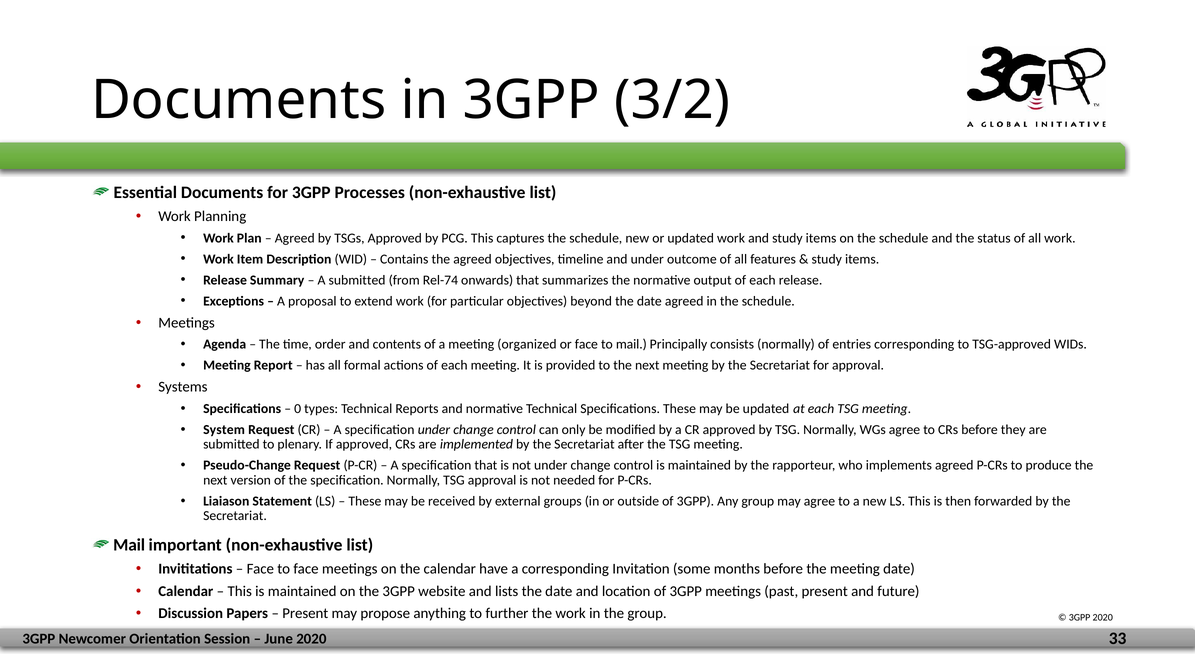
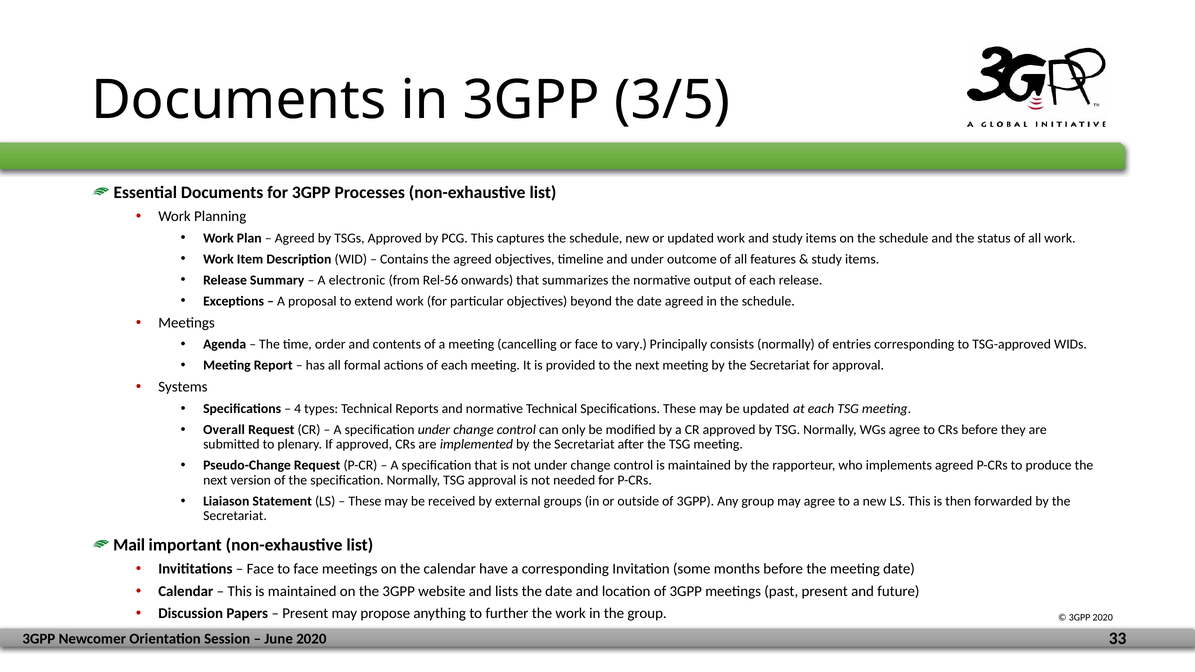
3/2: 3/2 -> 3/5
A submitted: submitted -> electronic
Rel-74: Rel-74 -> Rel-56
organized: organized -> cancelling
to mail: mail -> vary
0: 0 -> 4
System: System -> Overall
